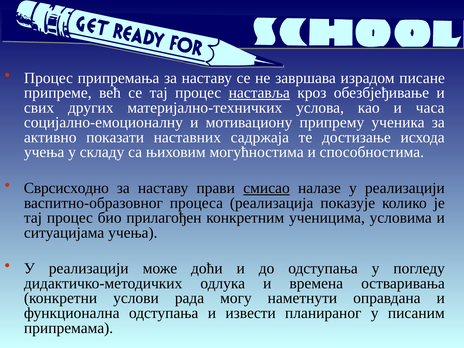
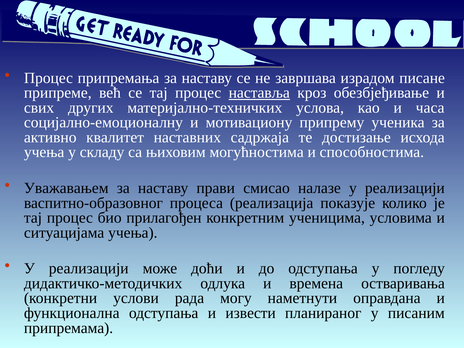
показати: показати -> квалитет
Сврсисходно: Сврсисходно -> Уважавањем
смисао underline: present -> none
